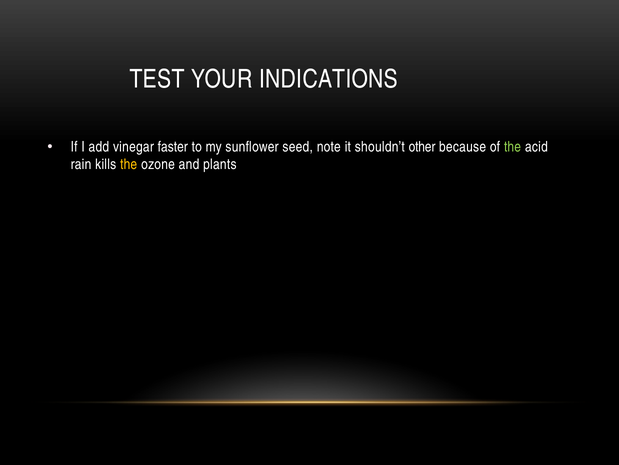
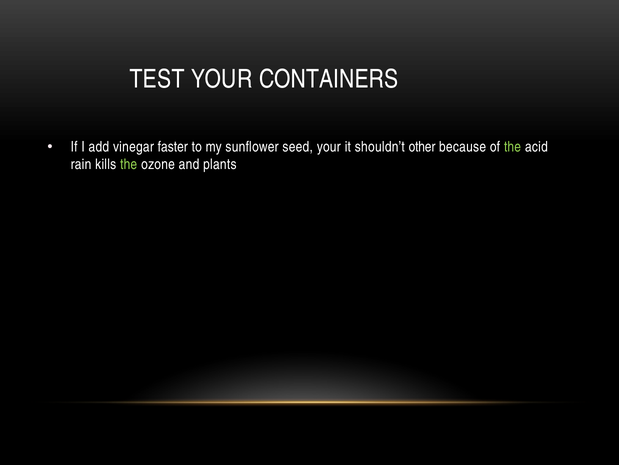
INDICATIONS: INDICATIONS -> CONTAINERS
seed note: note -> your
the at (129, 164) colour: yellow -> light green
